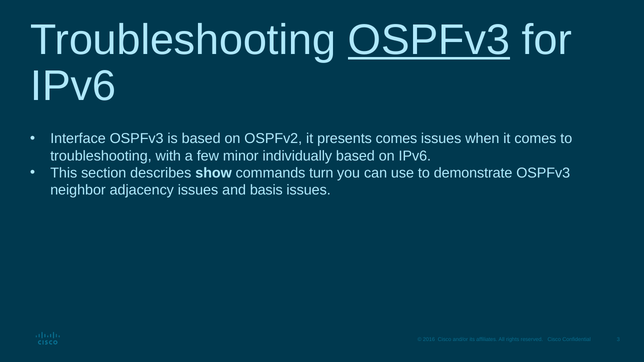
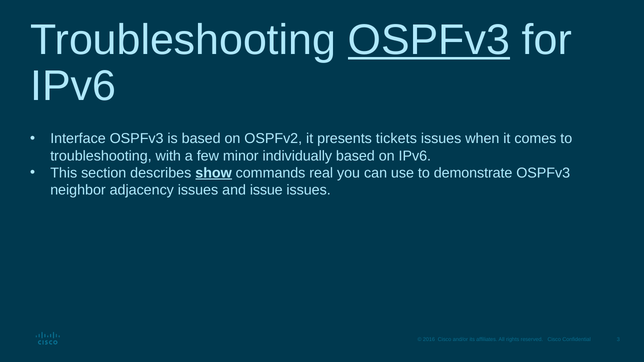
presents comes: comes -> tickets
show underline: none -> present
turn: turn -> real
basis: basis -> issue
